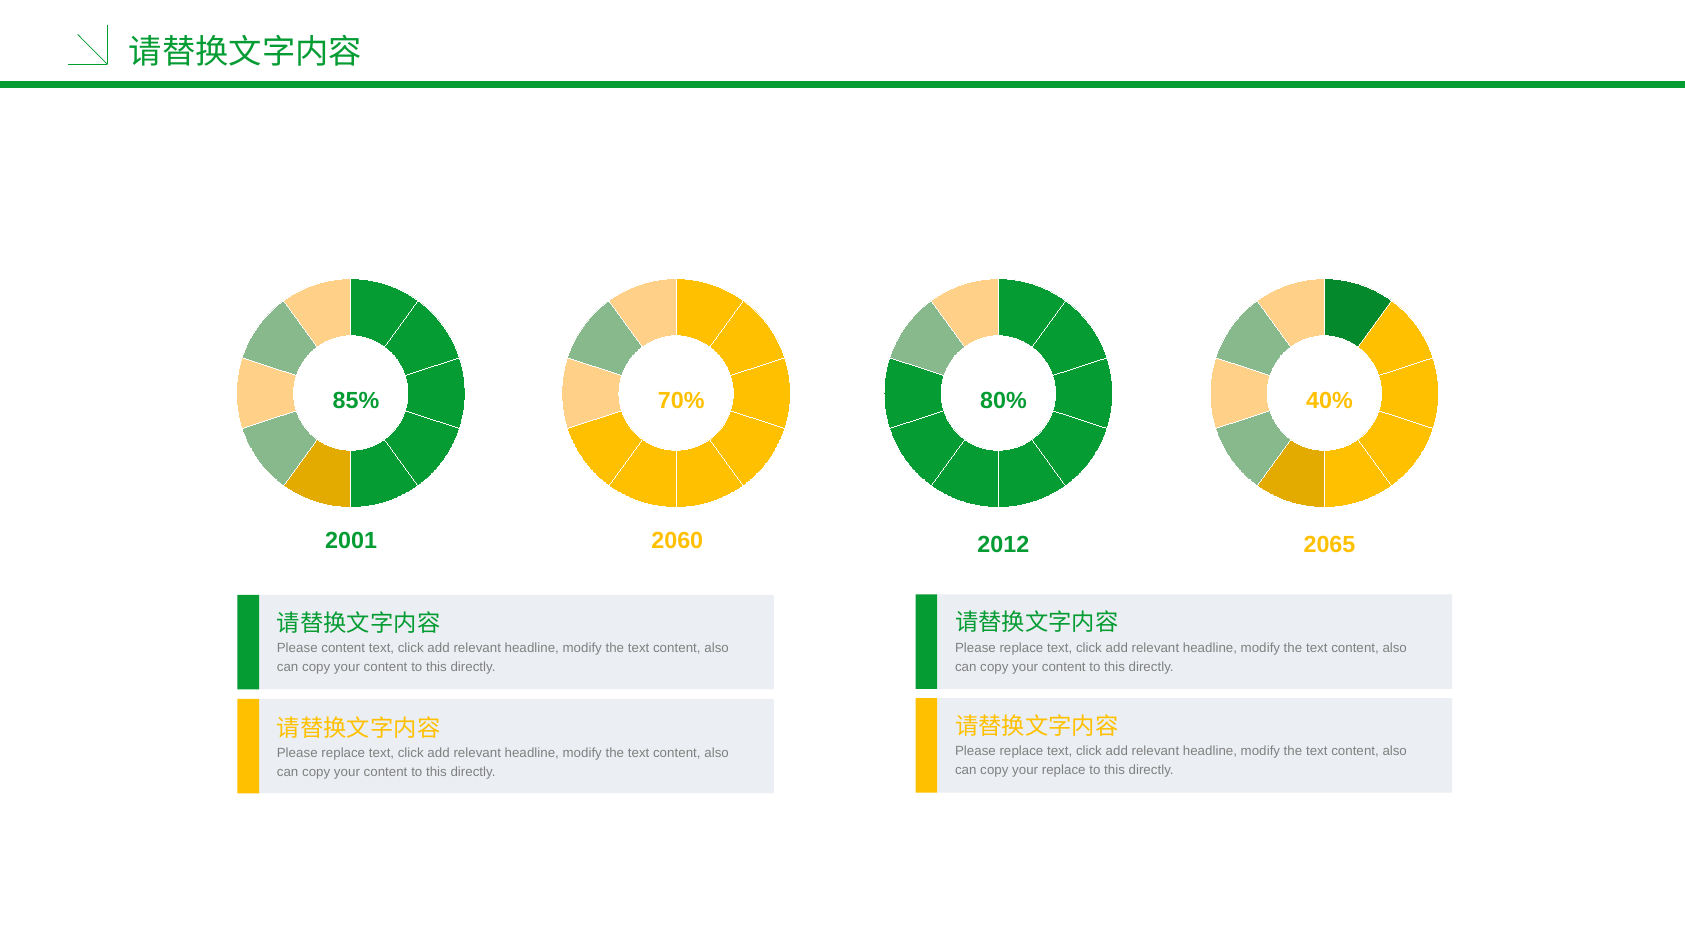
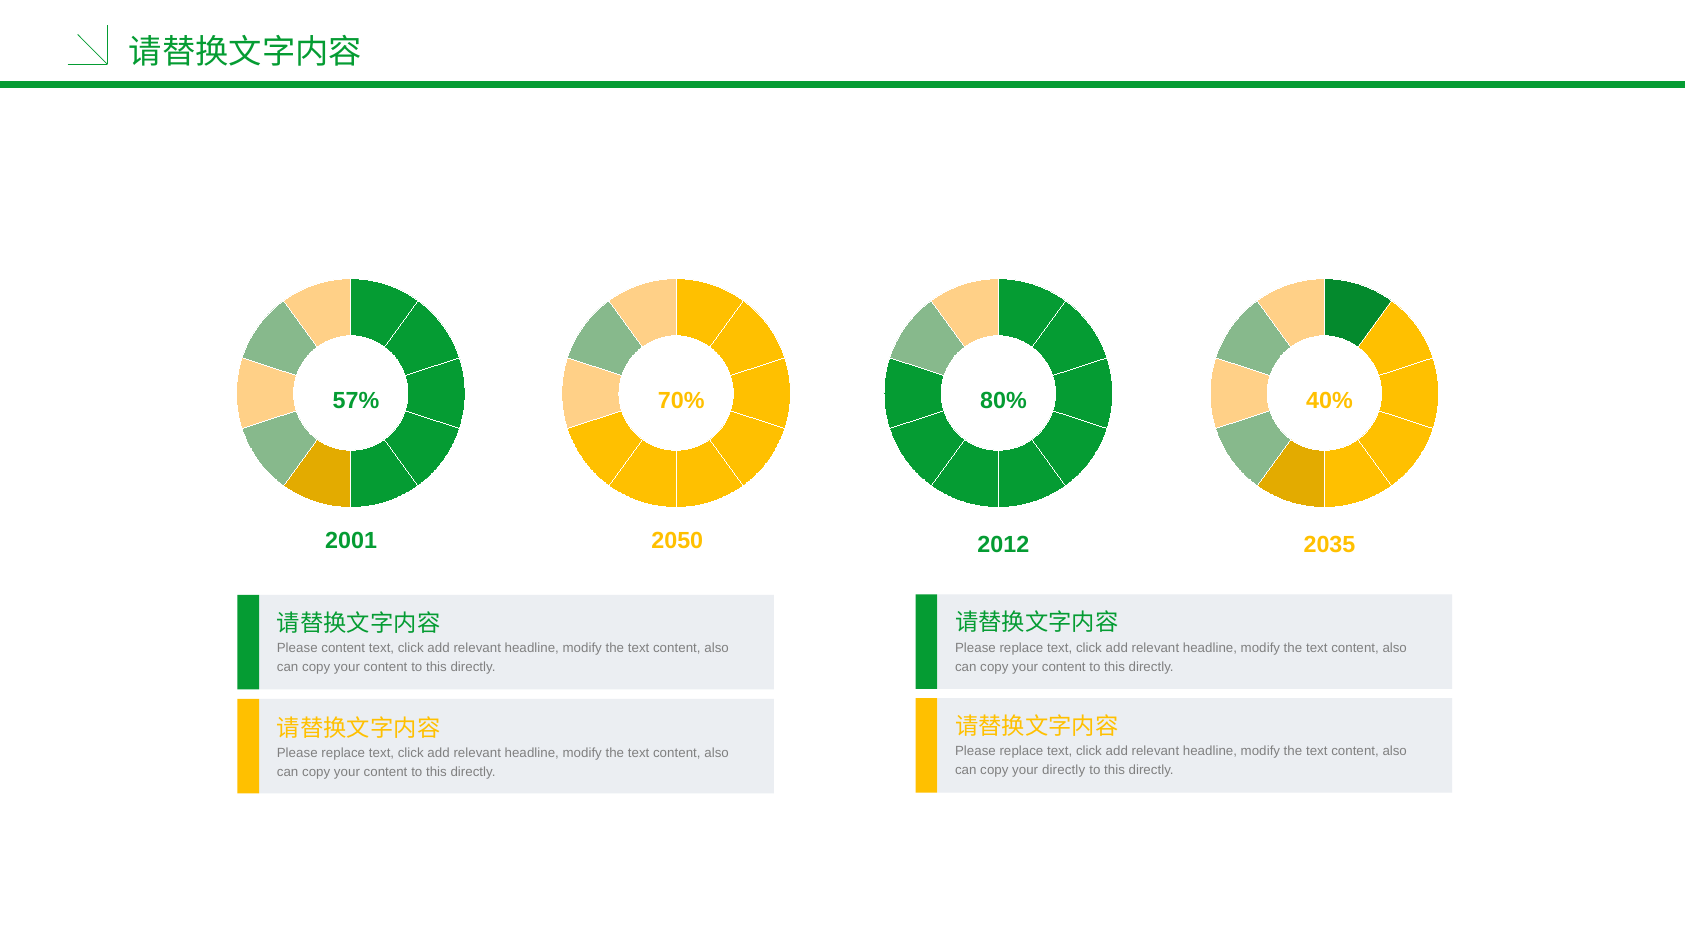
85%: 85% -> 57%
2060: 2060 -> 2050
2065: 2065 -> 2035
your replace: replace -> directly
